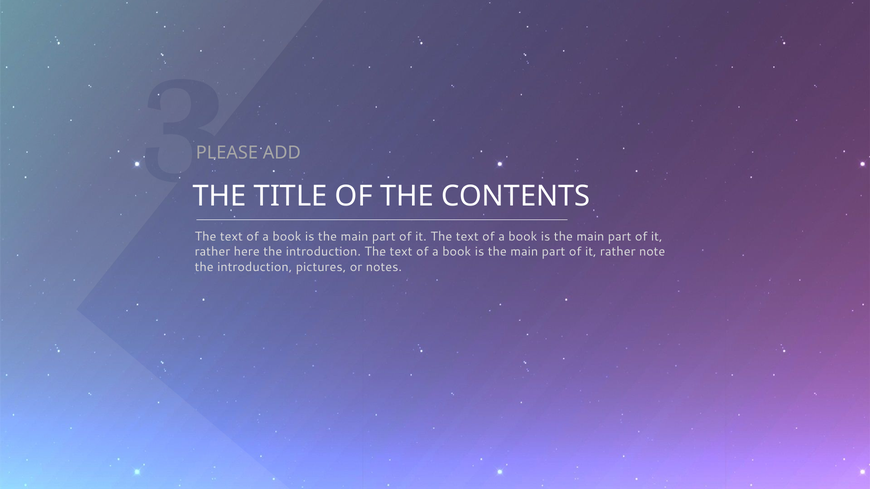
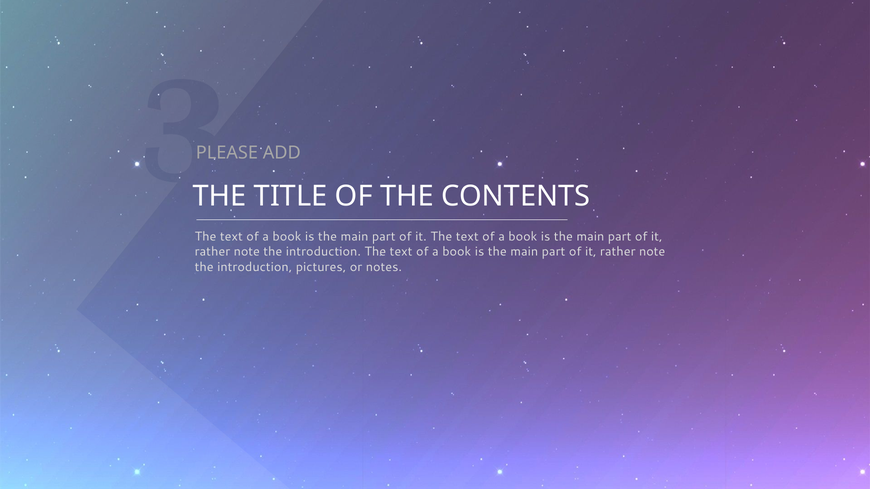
here at (247, 252): here -> note
